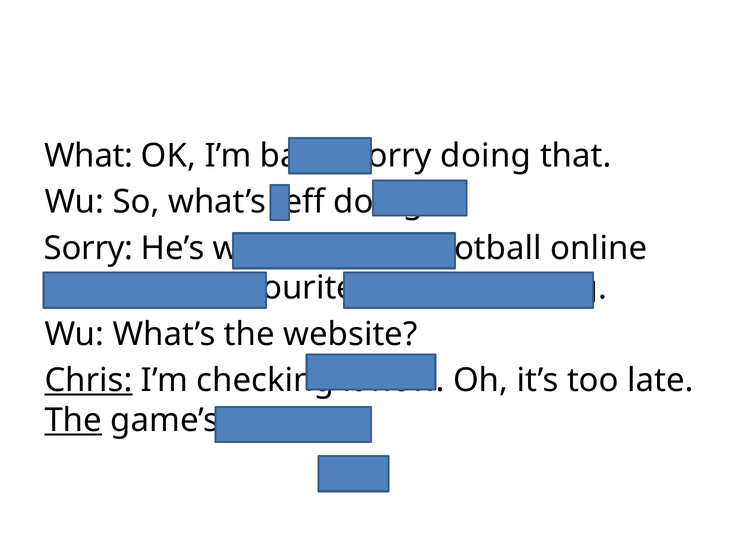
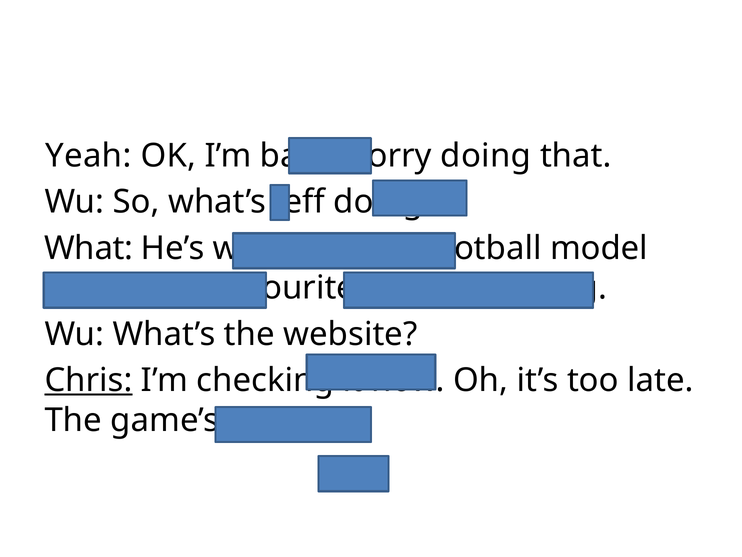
What: What -> Yeah
Sorry at (89, 248): Sorry -> What
online at (599, 248): online -> model
The at (73, 420) underline: present -> none
